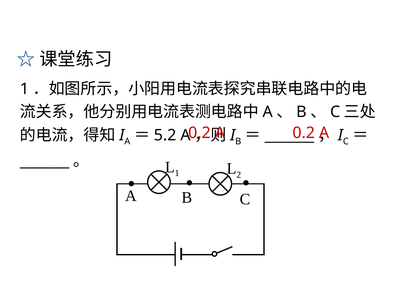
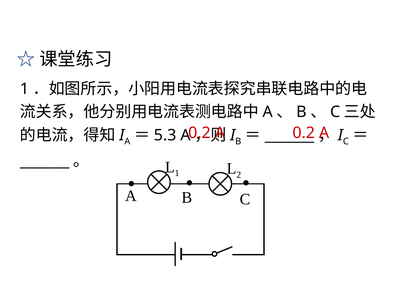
5.2: 5.2 -> 5.3
